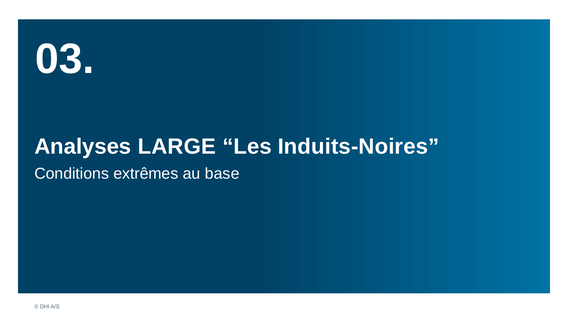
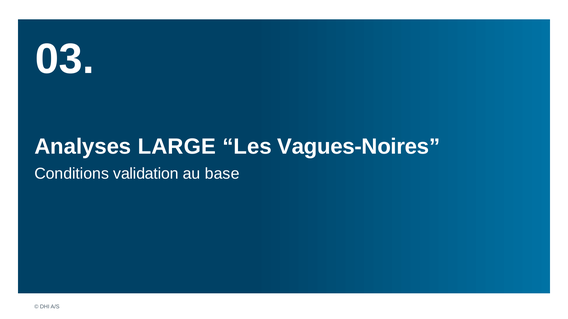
Induits-Noires: Induits-Noires -> Vagues-Noires
extrêmes: extrêmes -> validation
